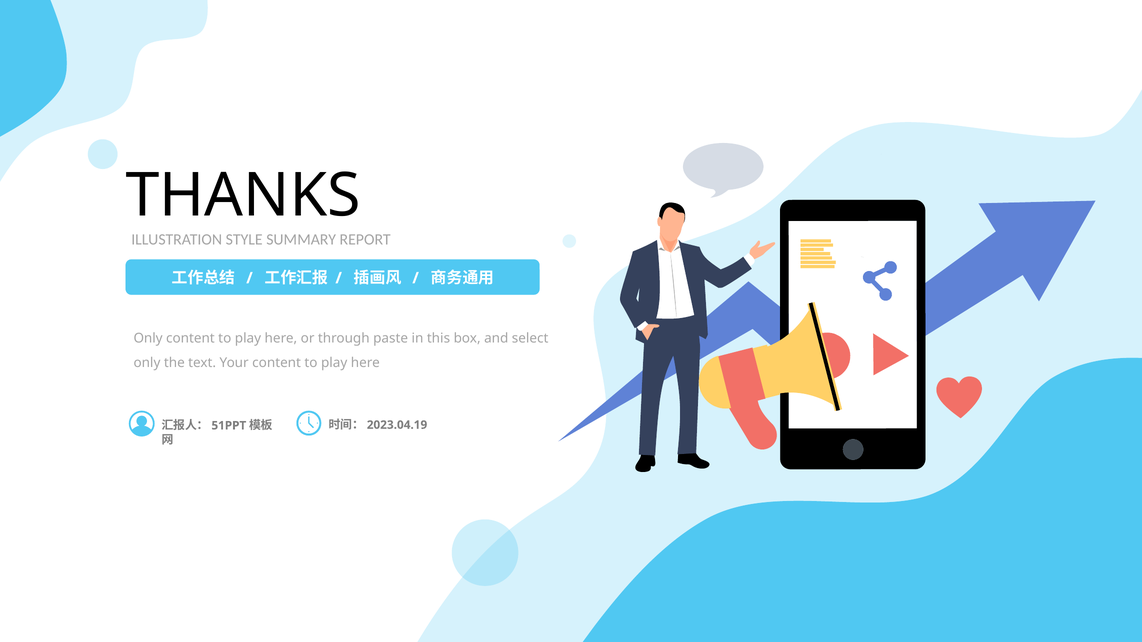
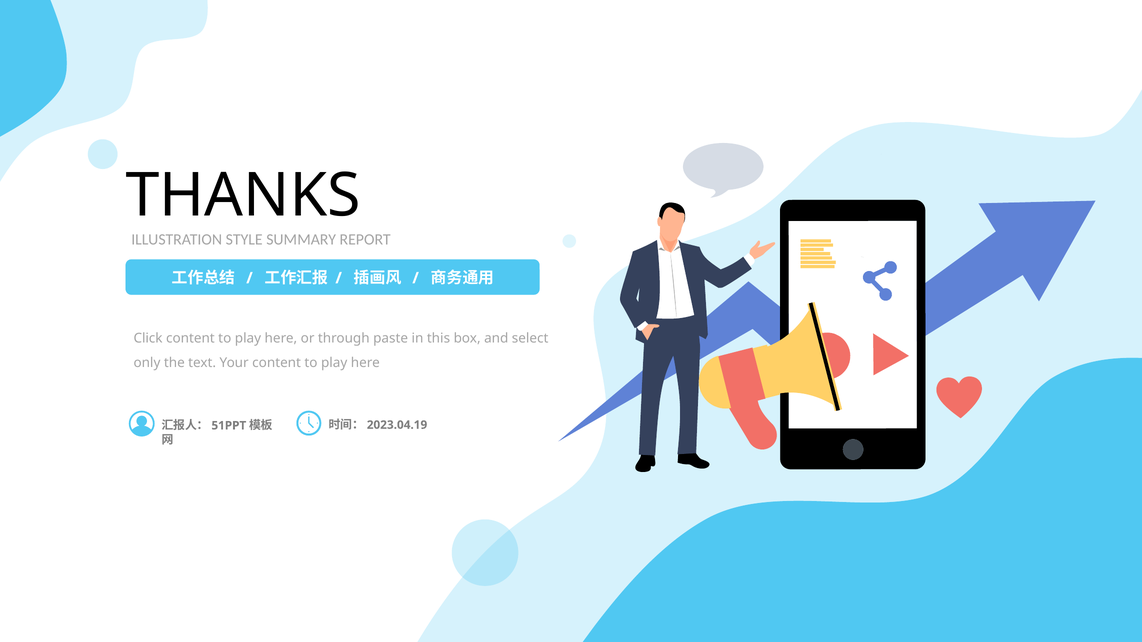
Only at (148, 339): Only -> Click
